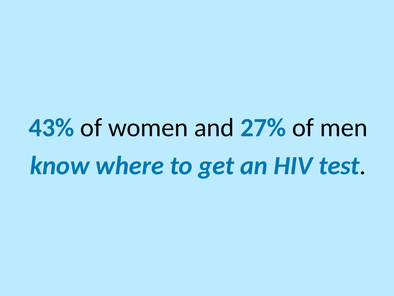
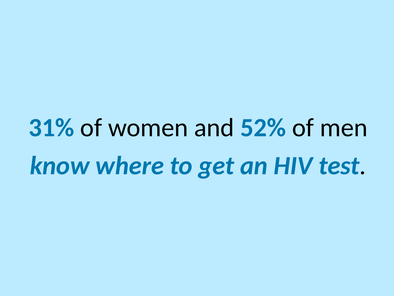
43%: 43% -> 31%
27%: 27% -> 52%
